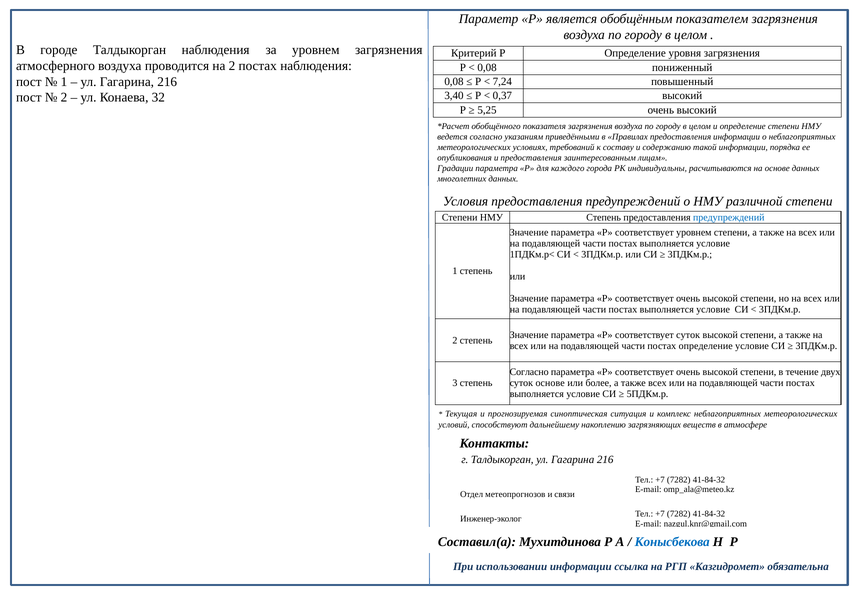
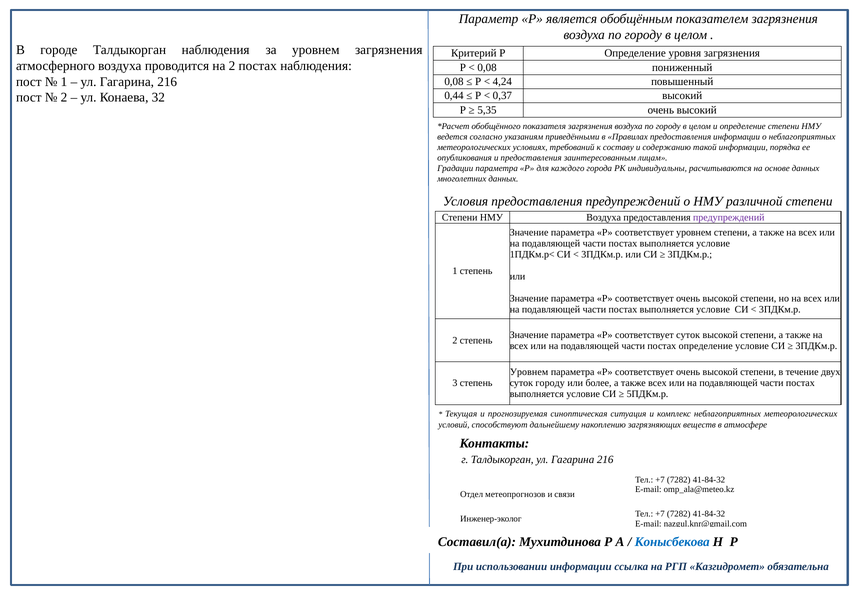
7,24: 7,24 -> 4,24
3,40: 3,40 -> 0,44
5,25: 5,25 -> 5,35
НМУ Степень: Степень -> Воздуха
предупреждений at (729, 217) colour: blue -> purple
Согласно at (529, 372): Согласно -> Уровнем
суток основе: основе -> городу
